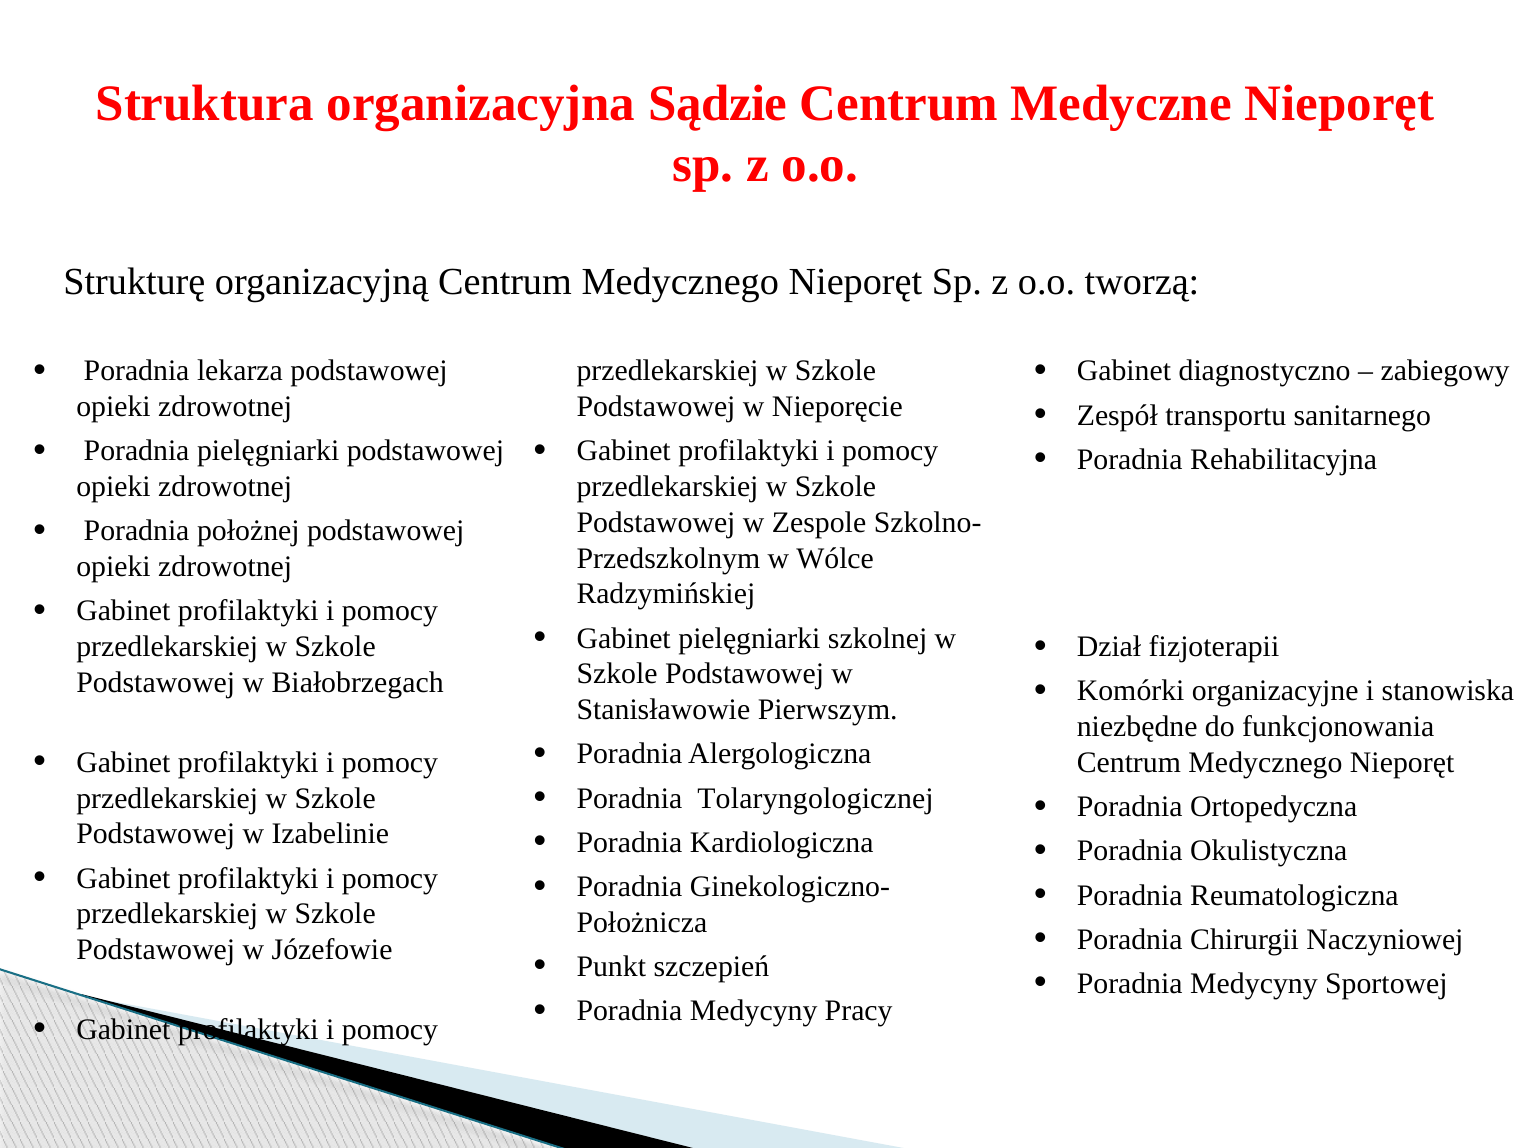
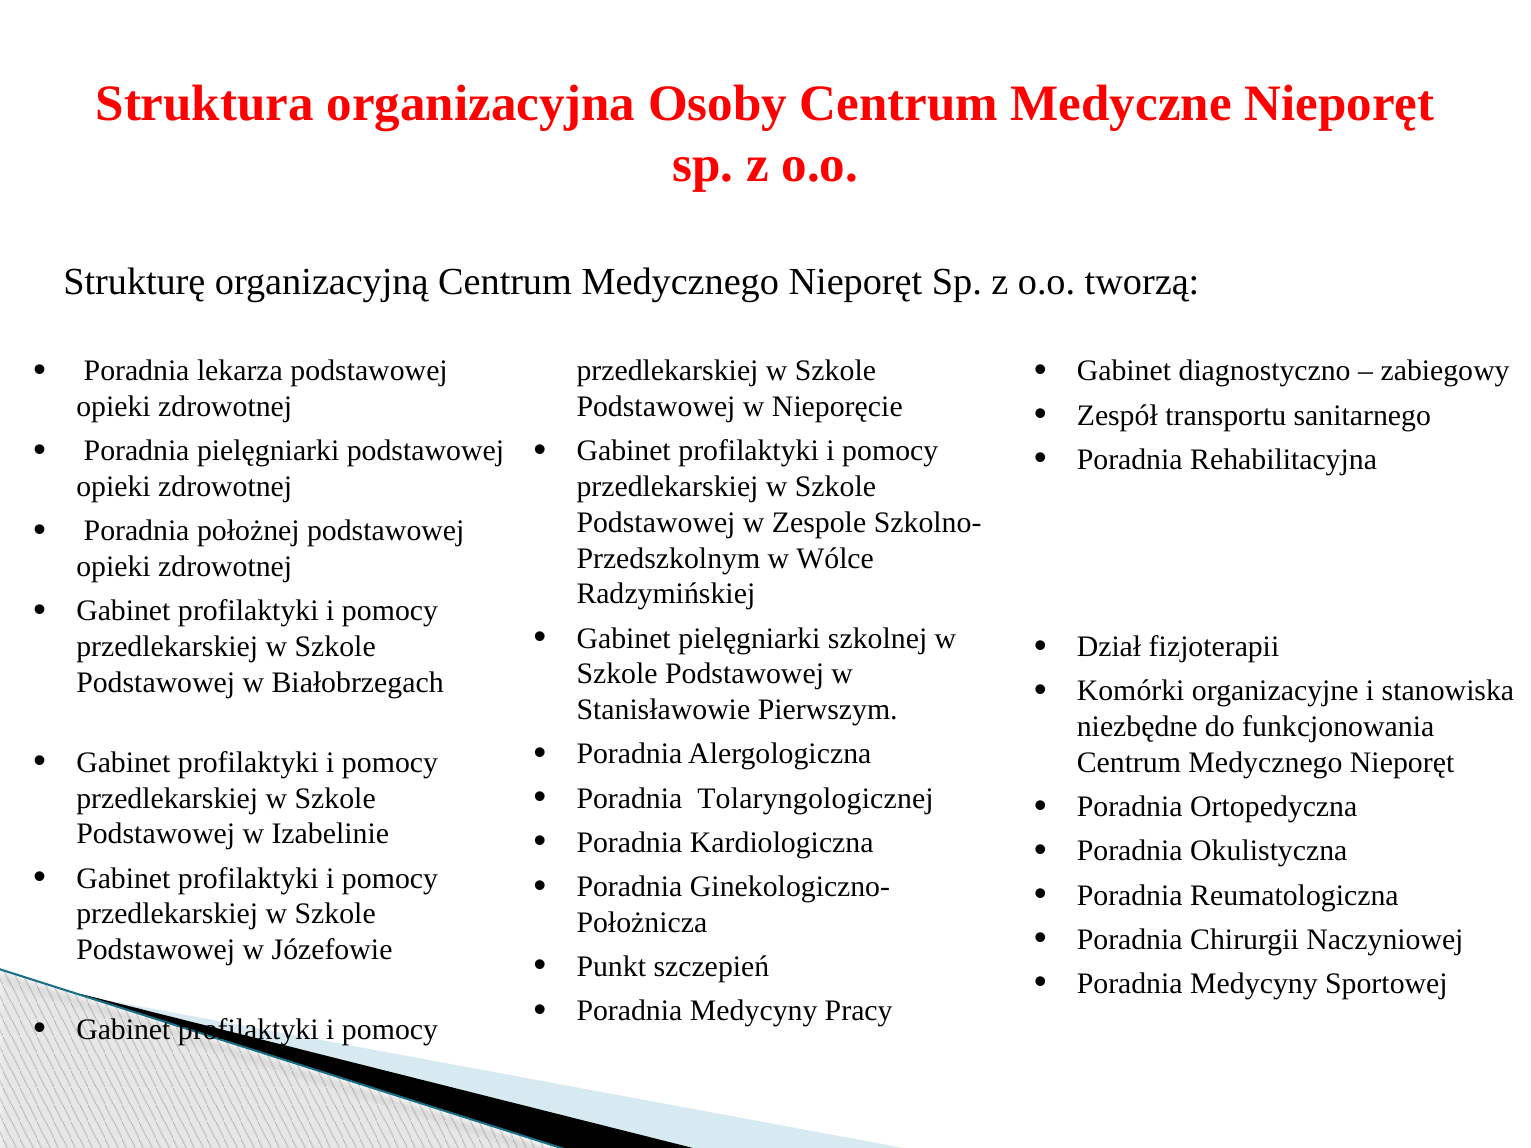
Sądzie: Sądzie -> Osoby
